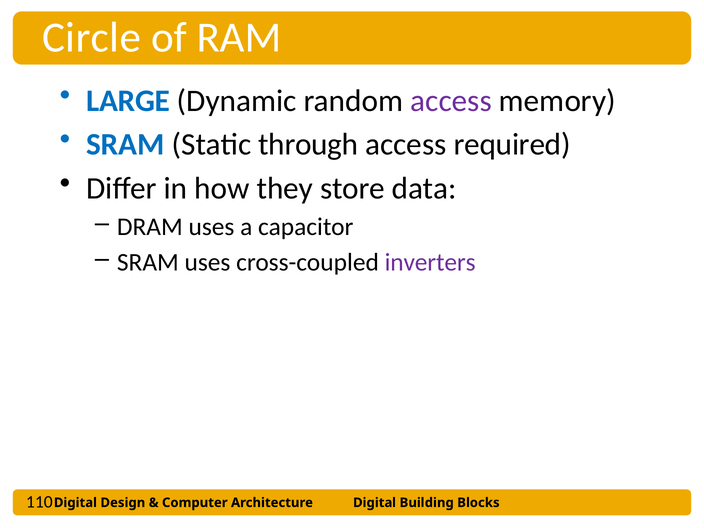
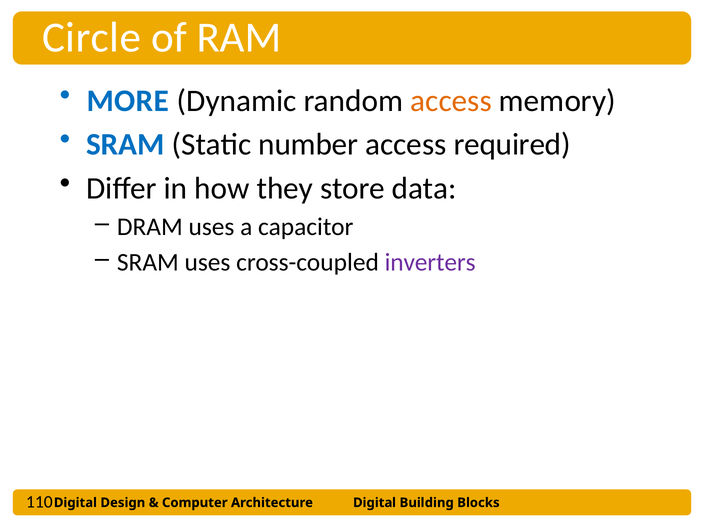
LARGE: LARGE -> MORE
access at (451, 101) colour: purple -> orange
through: through -> number
